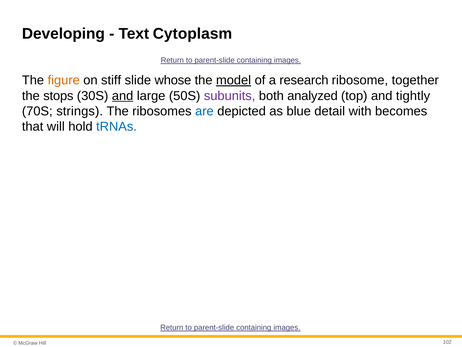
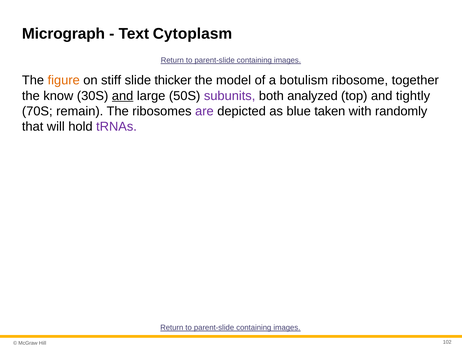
Developing: Developing -> Micrograph
whose: whose -> thicker
model underline: present -> none
research: research -> botulism
stops: stops -> know
strings: strings -> remain
are colour: blue -> purple
detail: detail -> taken
becomes: becomes -> randomly
tRNAs colour: blue -> purple
